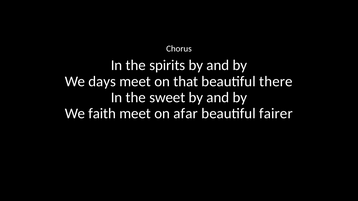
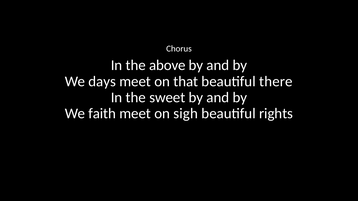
spirits: spirits -> above
afar: afar -> sigh
fairer: fairer -> rights
